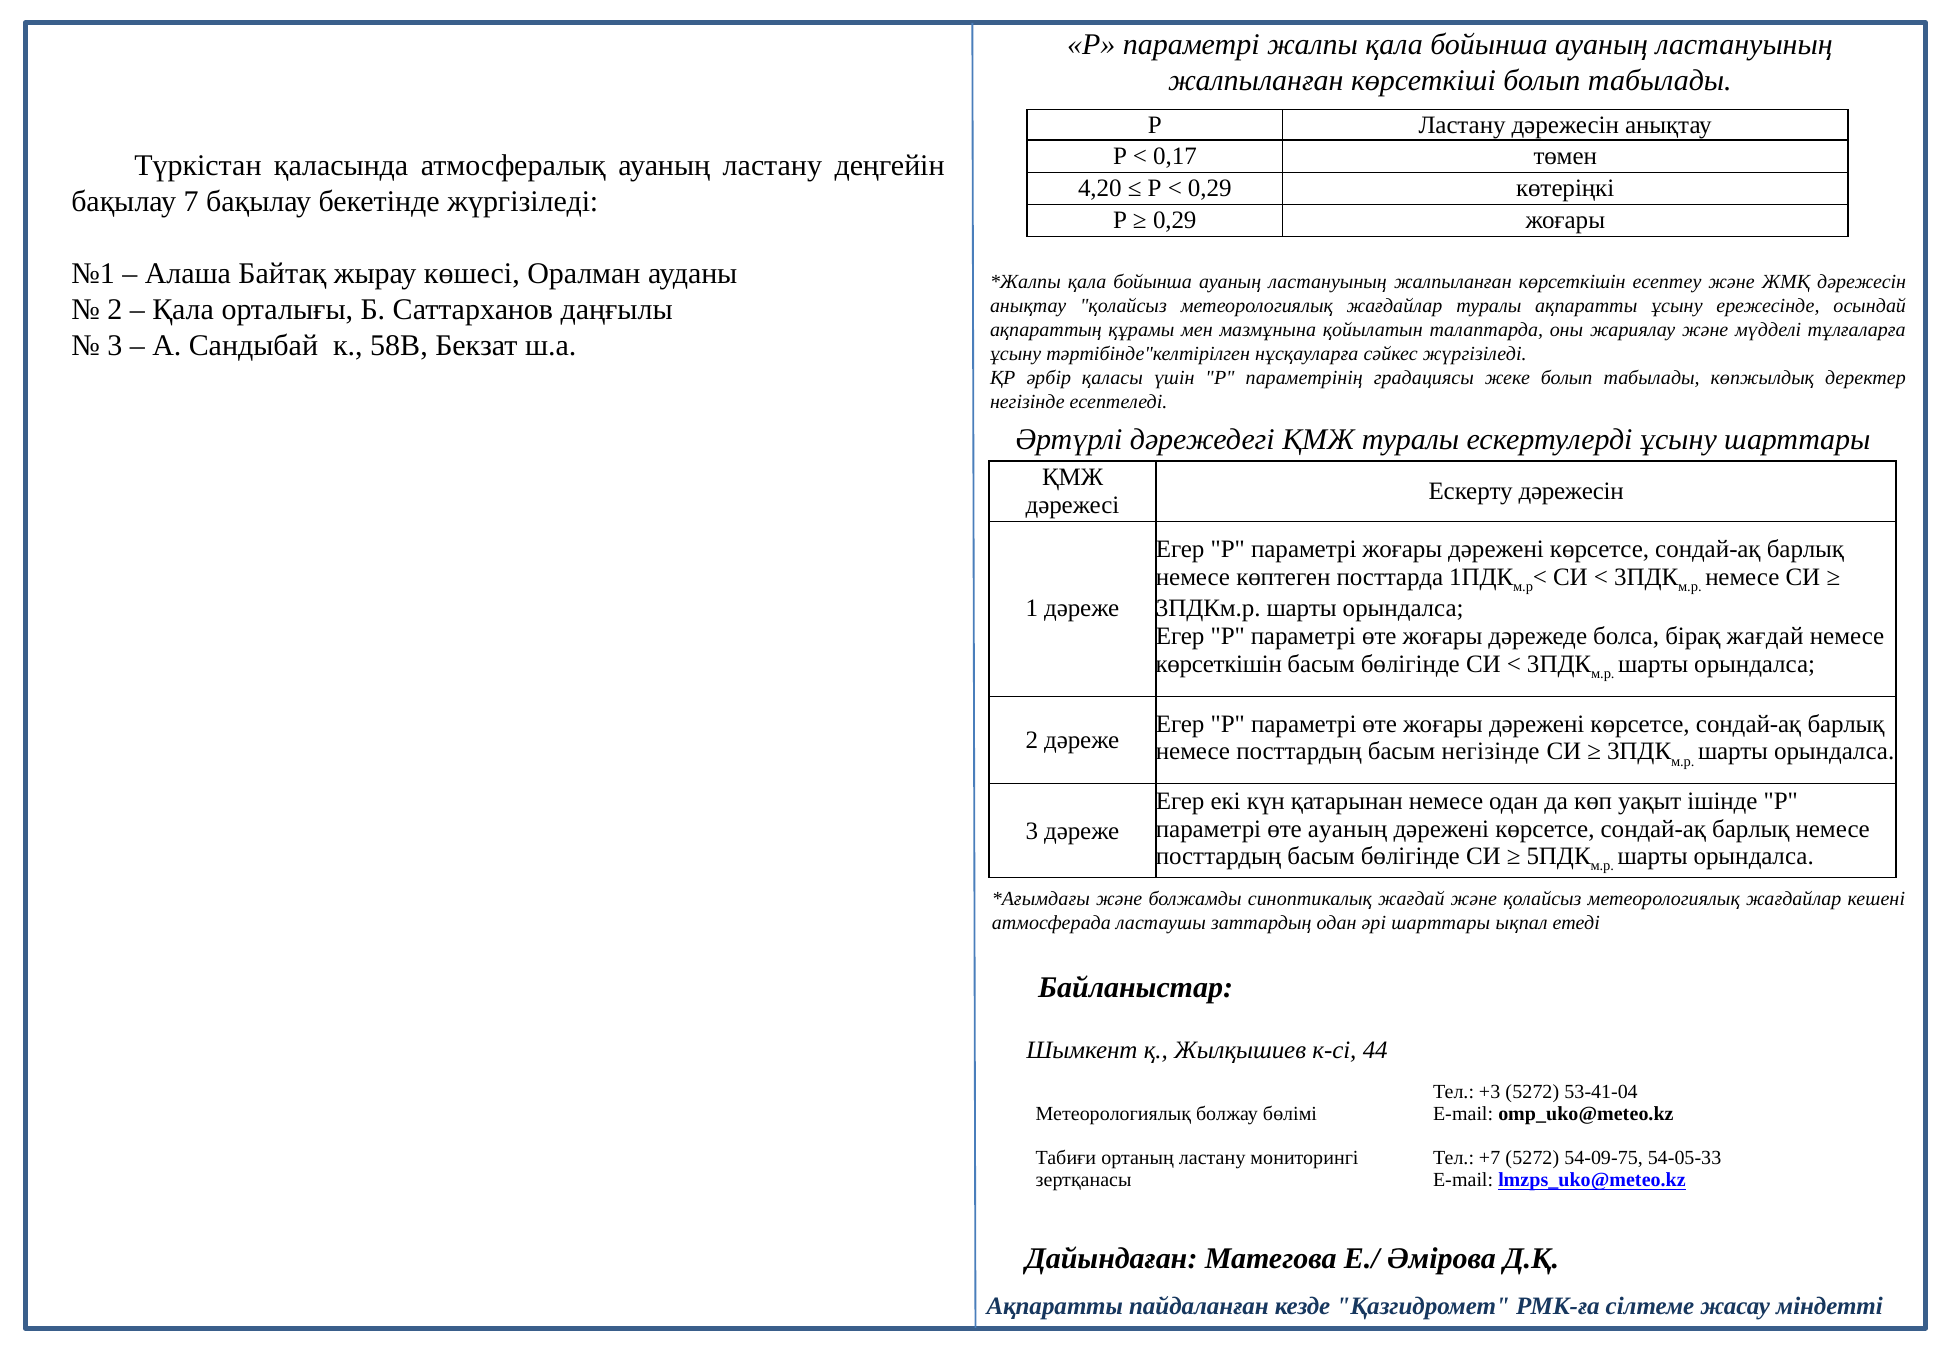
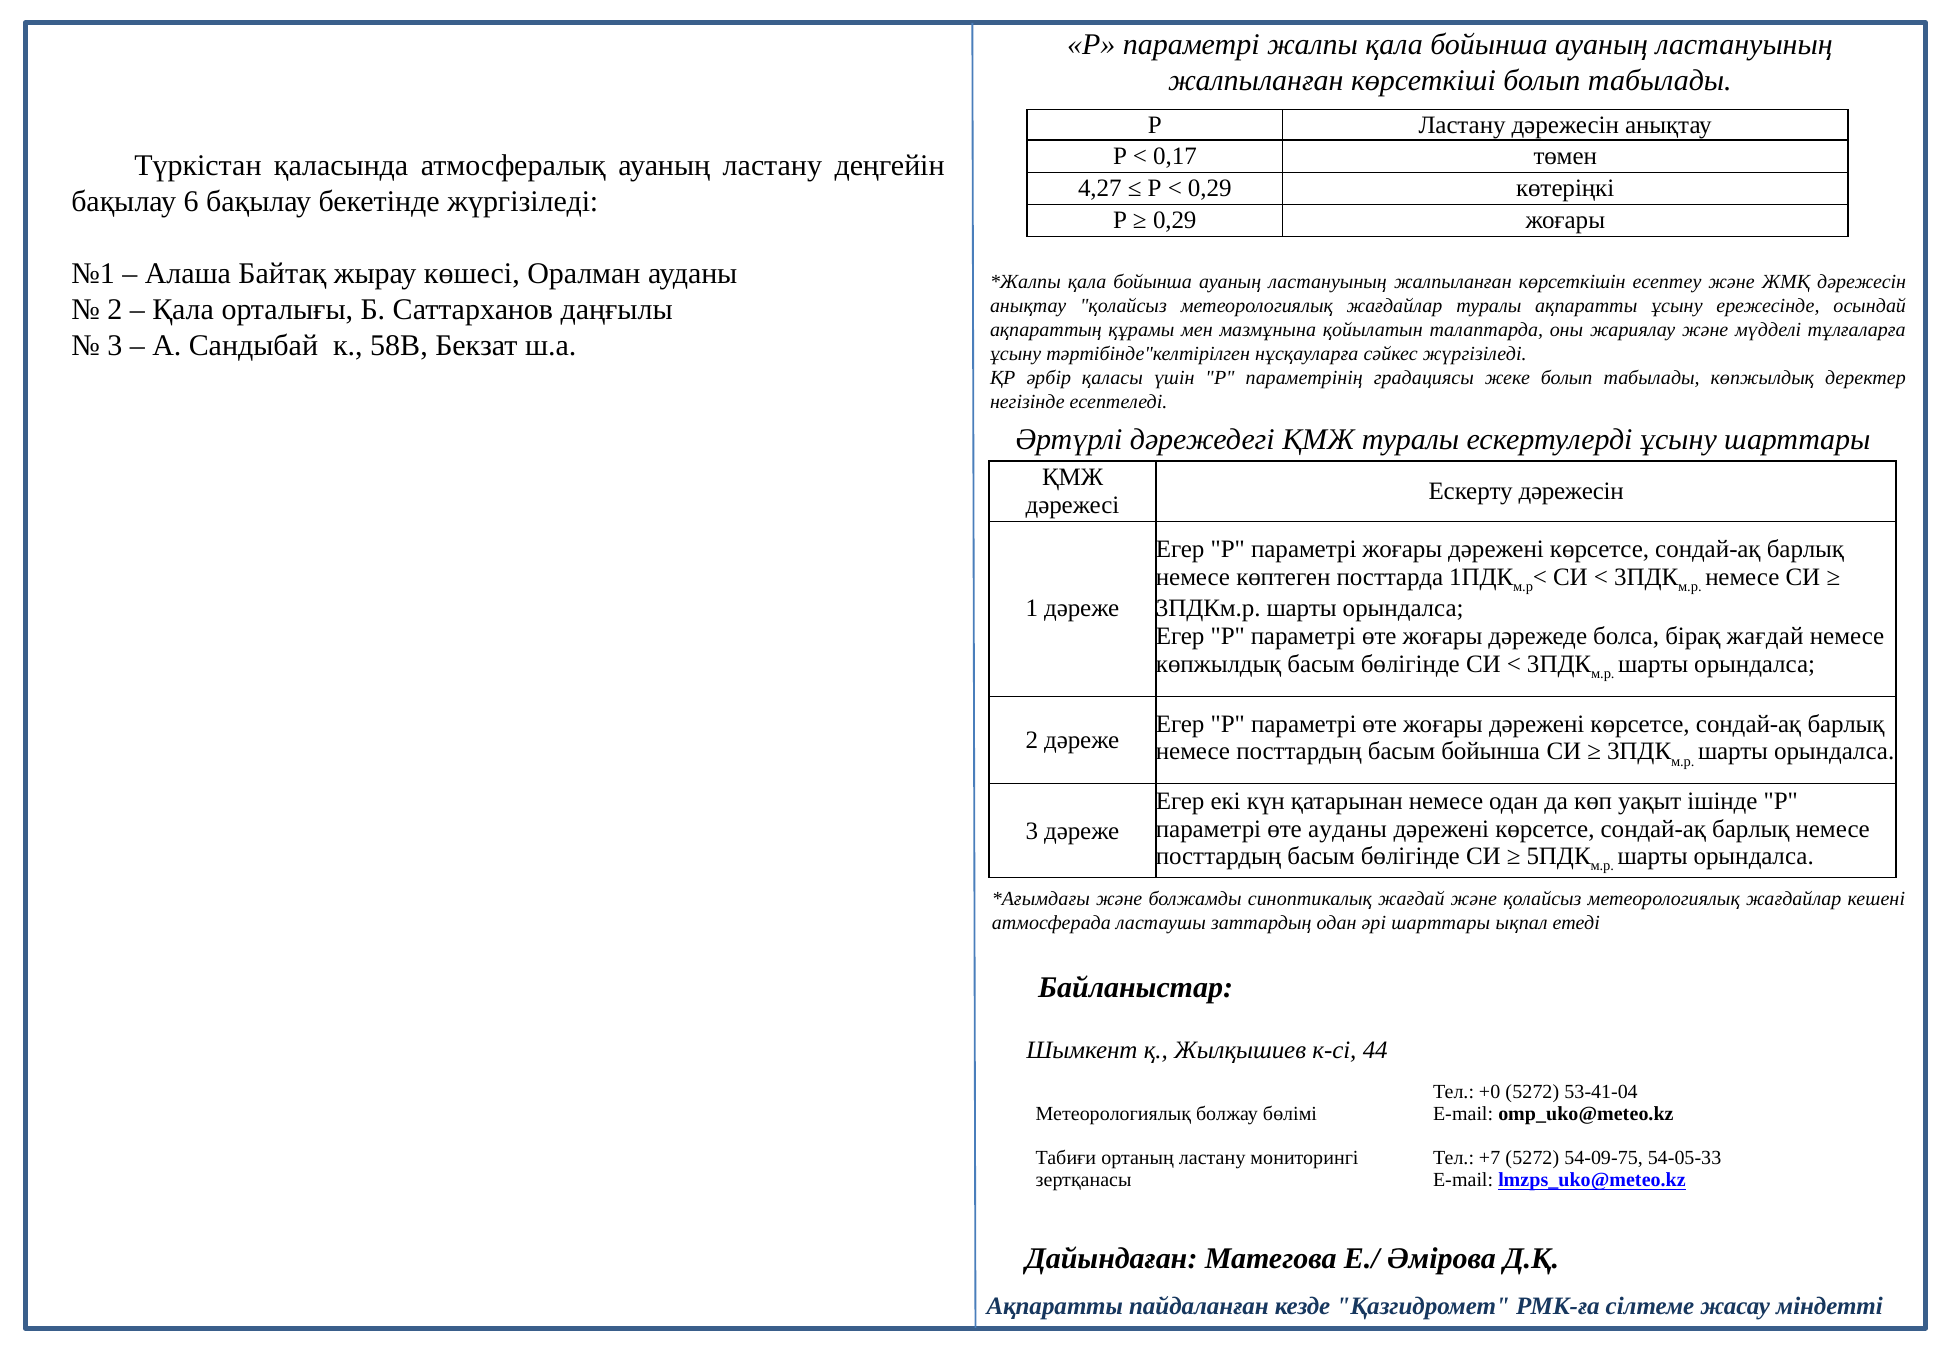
4,20: 4,20 -> 4,27
7: 7 -> 6
көрсеткішін at (1219, 664): көрсеткішін -> көпжылдық
басым негізінде: негізінде -> бойынша
өте ауаның: ауаның -> ауданы
+3: +3 -> +0
